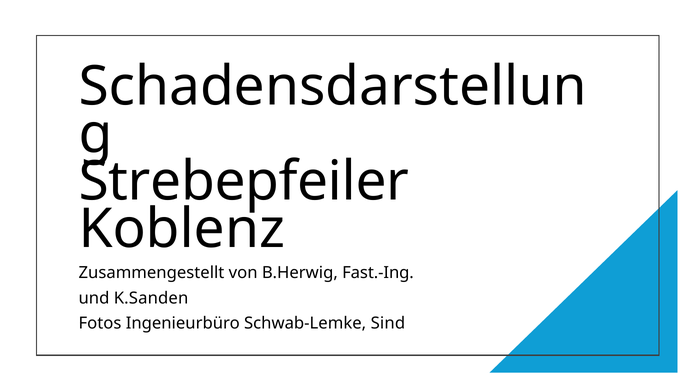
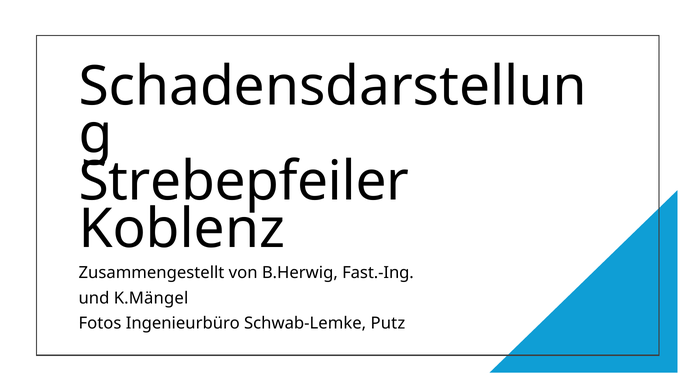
K.Sanden: K.Sanden -> K.Mängel
Sind: Sind -> Putz
